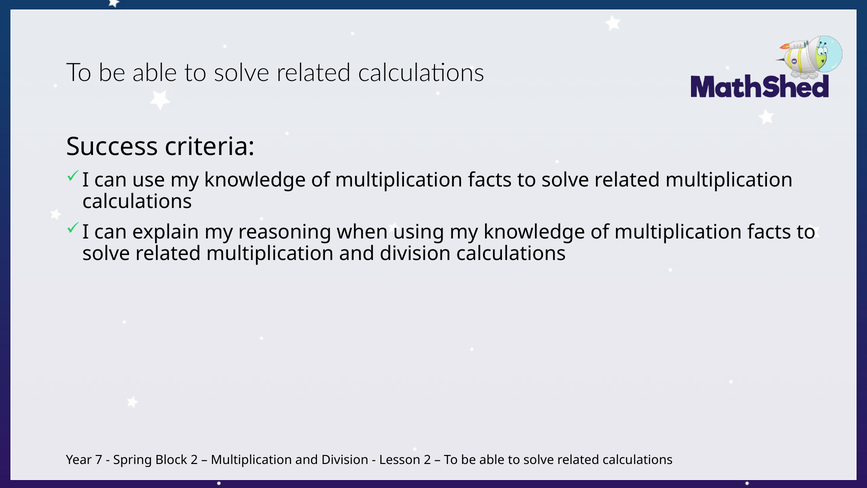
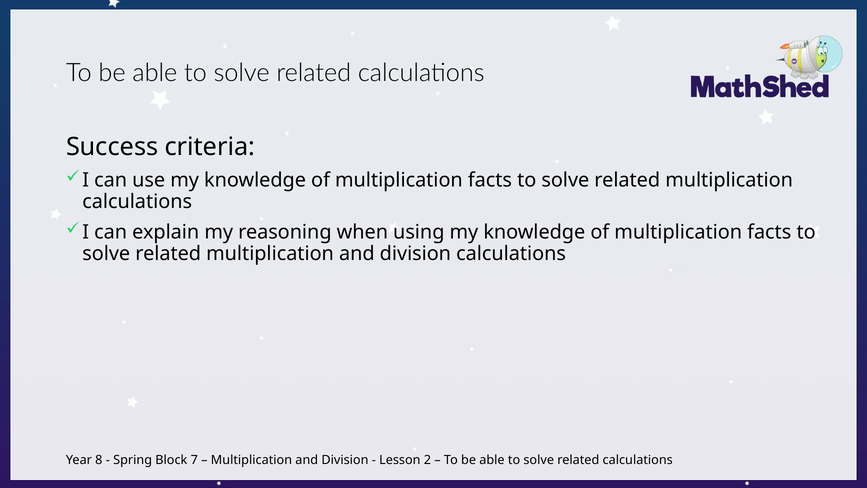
7: 7 -> 8
Block 2: 2 -> 7
